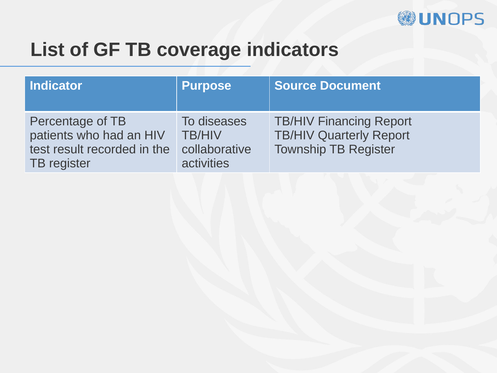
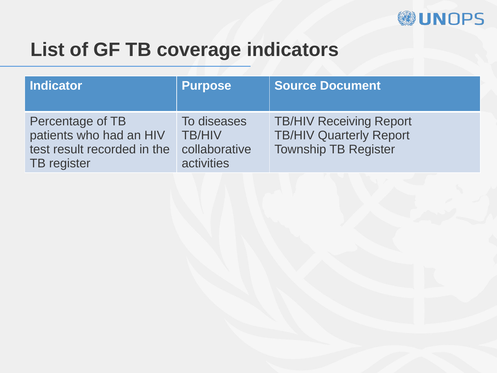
Financing: Financing -> Receiving
